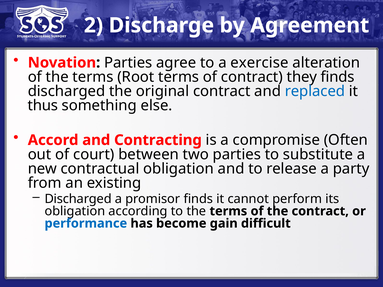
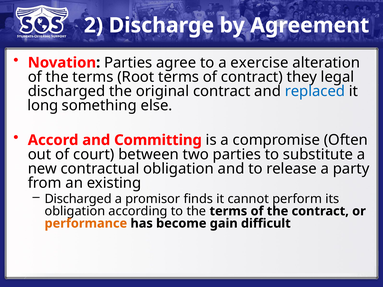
they finds: finds -> legal
thus: thus -> long
Contracting: Contracting -> Committing
performance colour: blue -> orange
